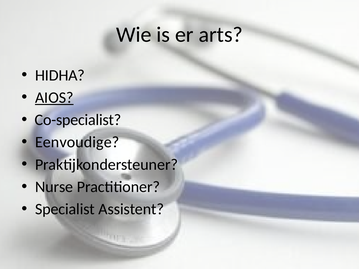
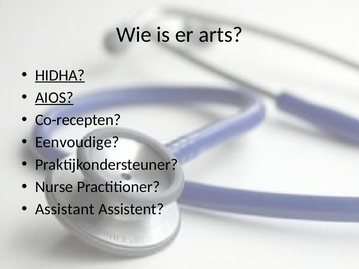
HIDHA underline: none -> present
Co-specialist: Co-specialist -> Co-recepten
Specialist: Specialist -> Assistant
